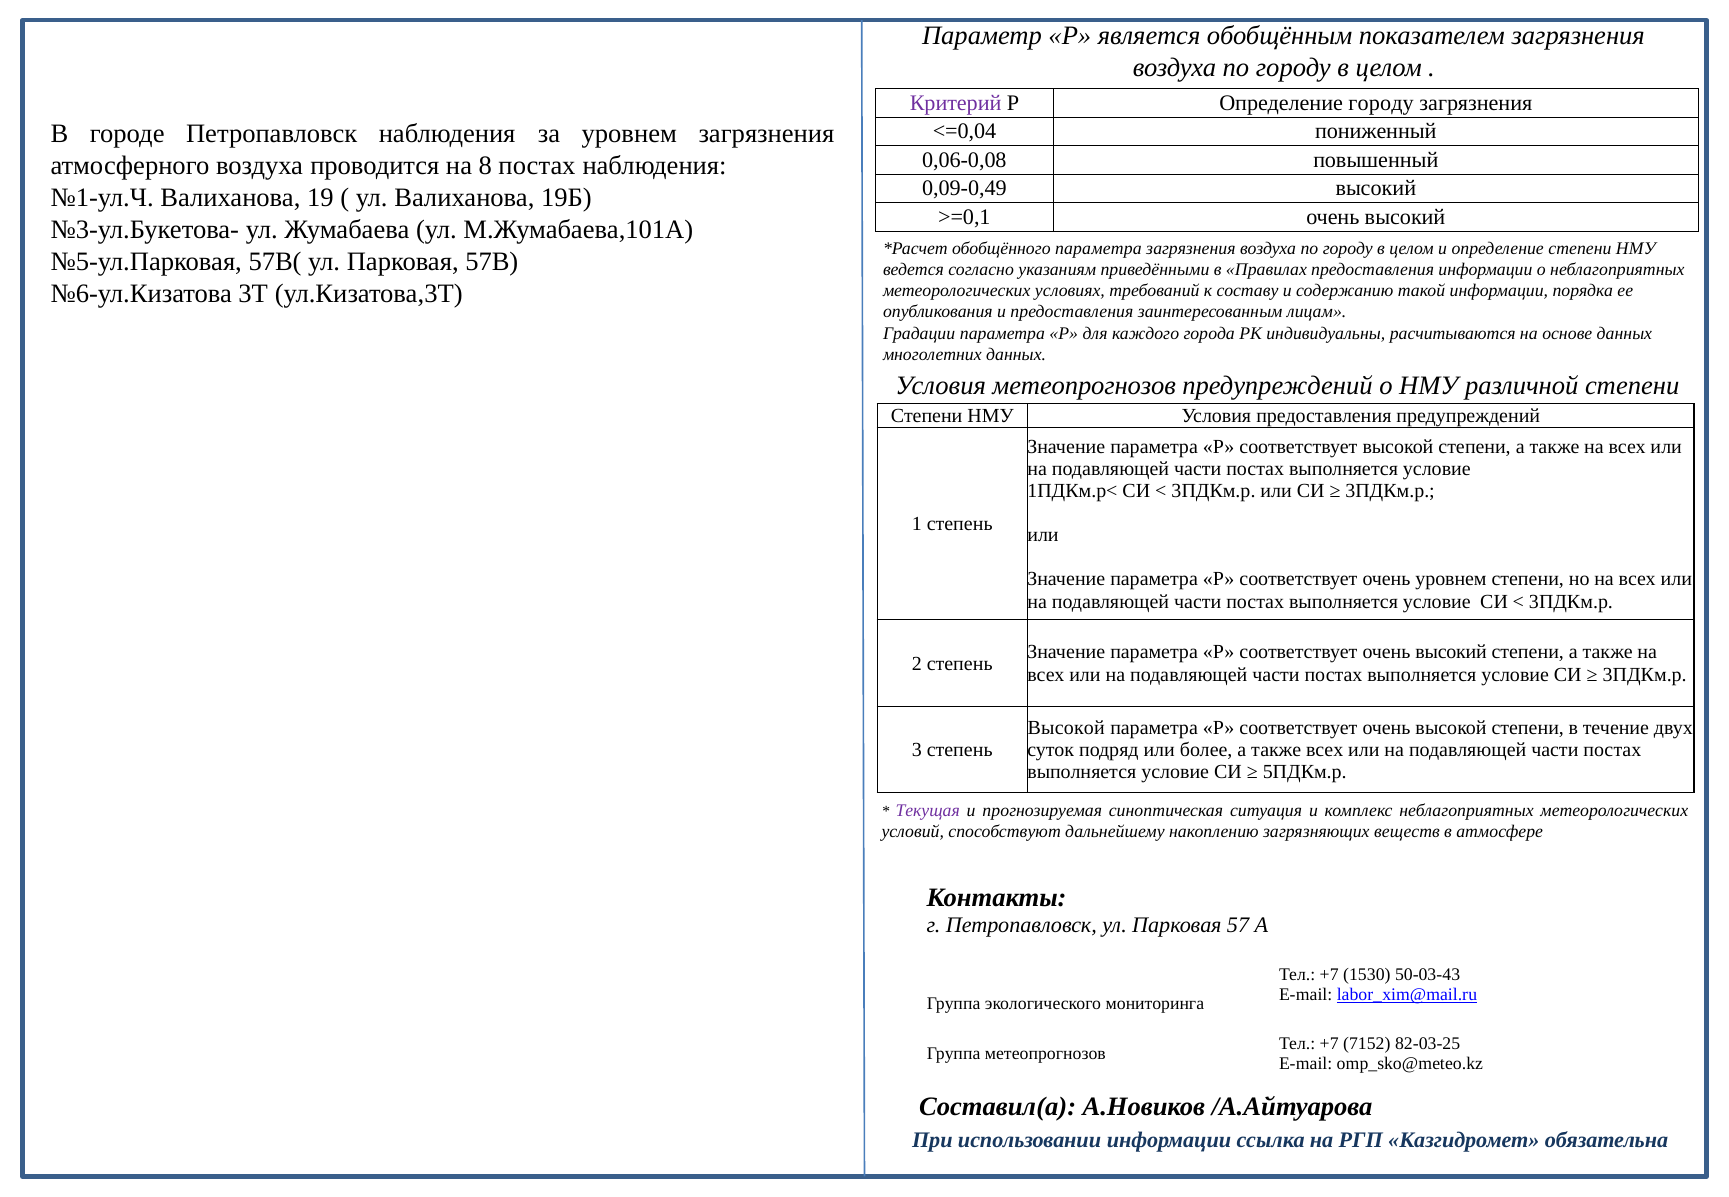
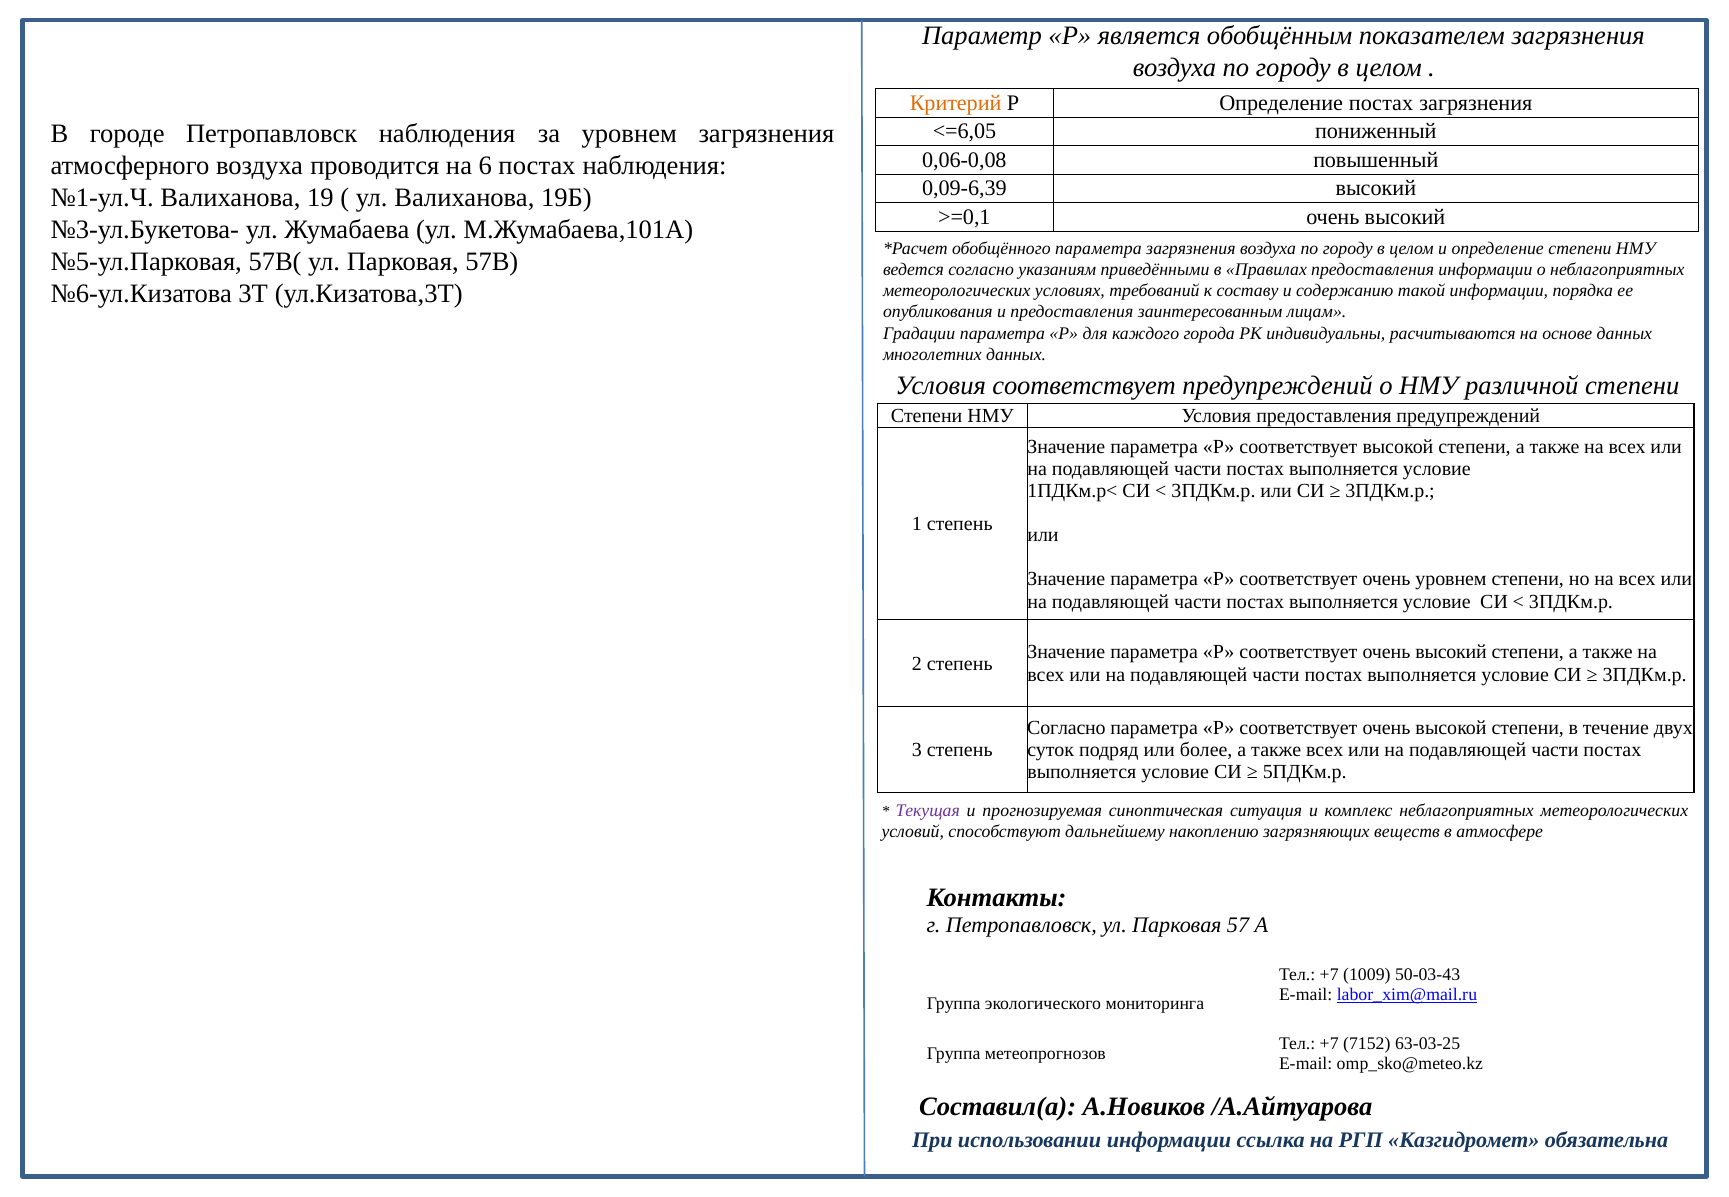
Критерий colour: purple -> orange
Определение городу: городу -> постах
<=0,04: <=0,04 -> <=6,05
8: 8 -> 6
0,09-0,49: 0,09-0,49 -> 0,09-6,39
Условия метеопрогнозов: метеопрогнозов -> соответствует
Высокой at (1066, 728): Высокой -> Согласно
1530: 1530 -> 1009
82-03-25: 82-03-25 -> 63-03-25
